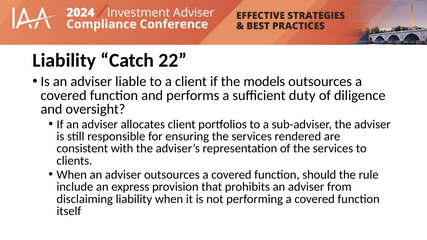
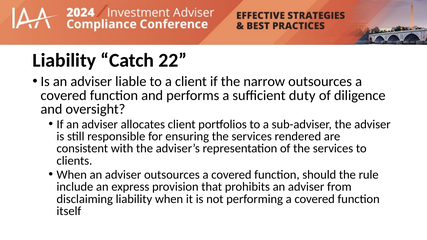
models: models -> narrow
